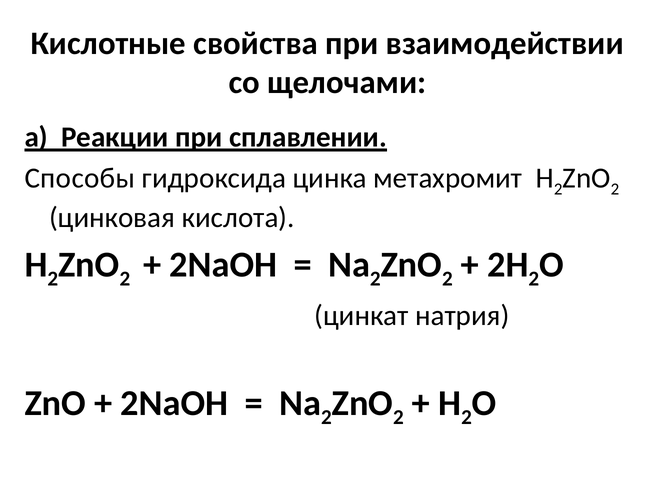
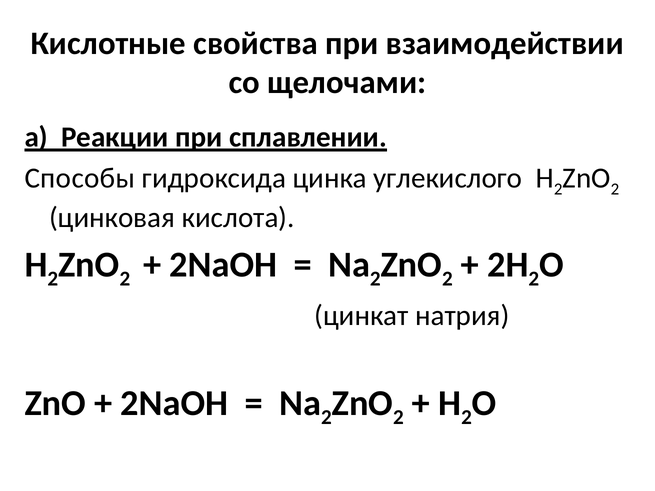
метахромит: метахромит -> углекислого
